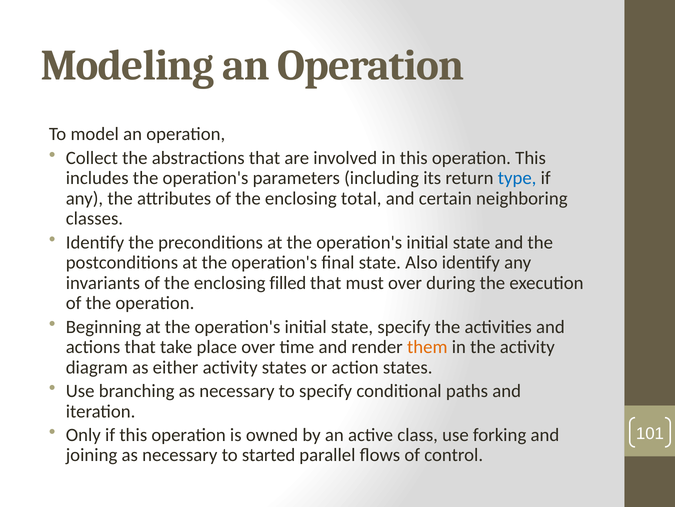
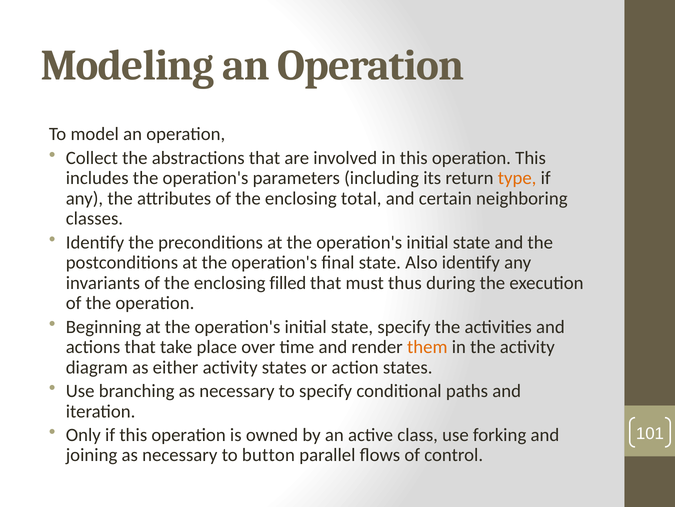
type colour: blue -> orange
must over: over -> thus
started: started -> button
